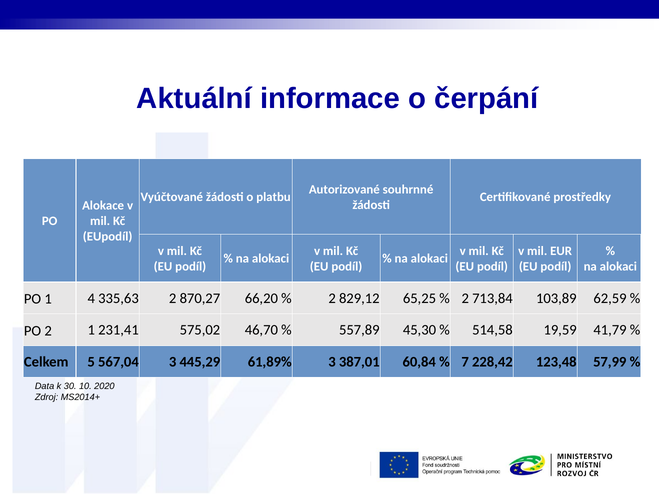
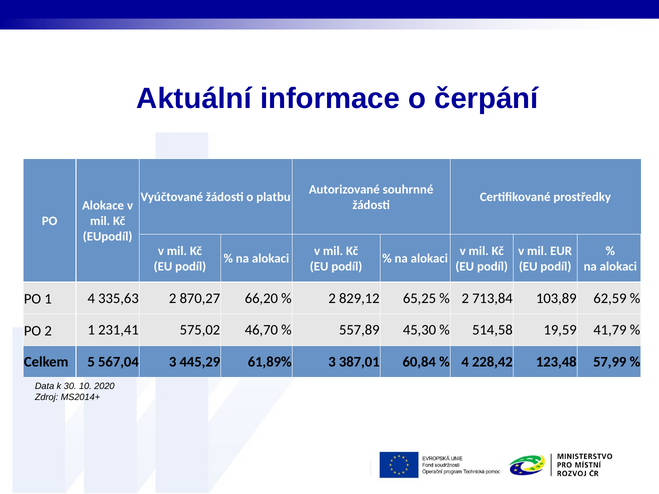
7 at (465, 362): 7 -> 4
